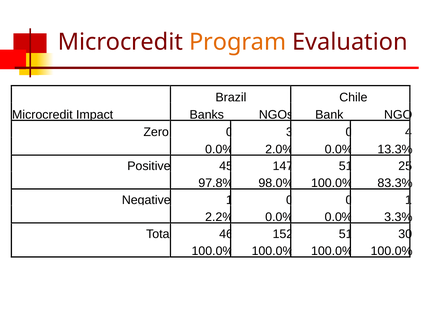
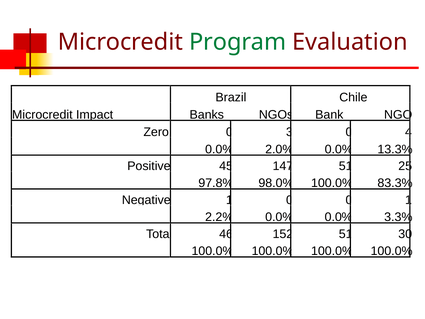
Program colour: orange -> green
